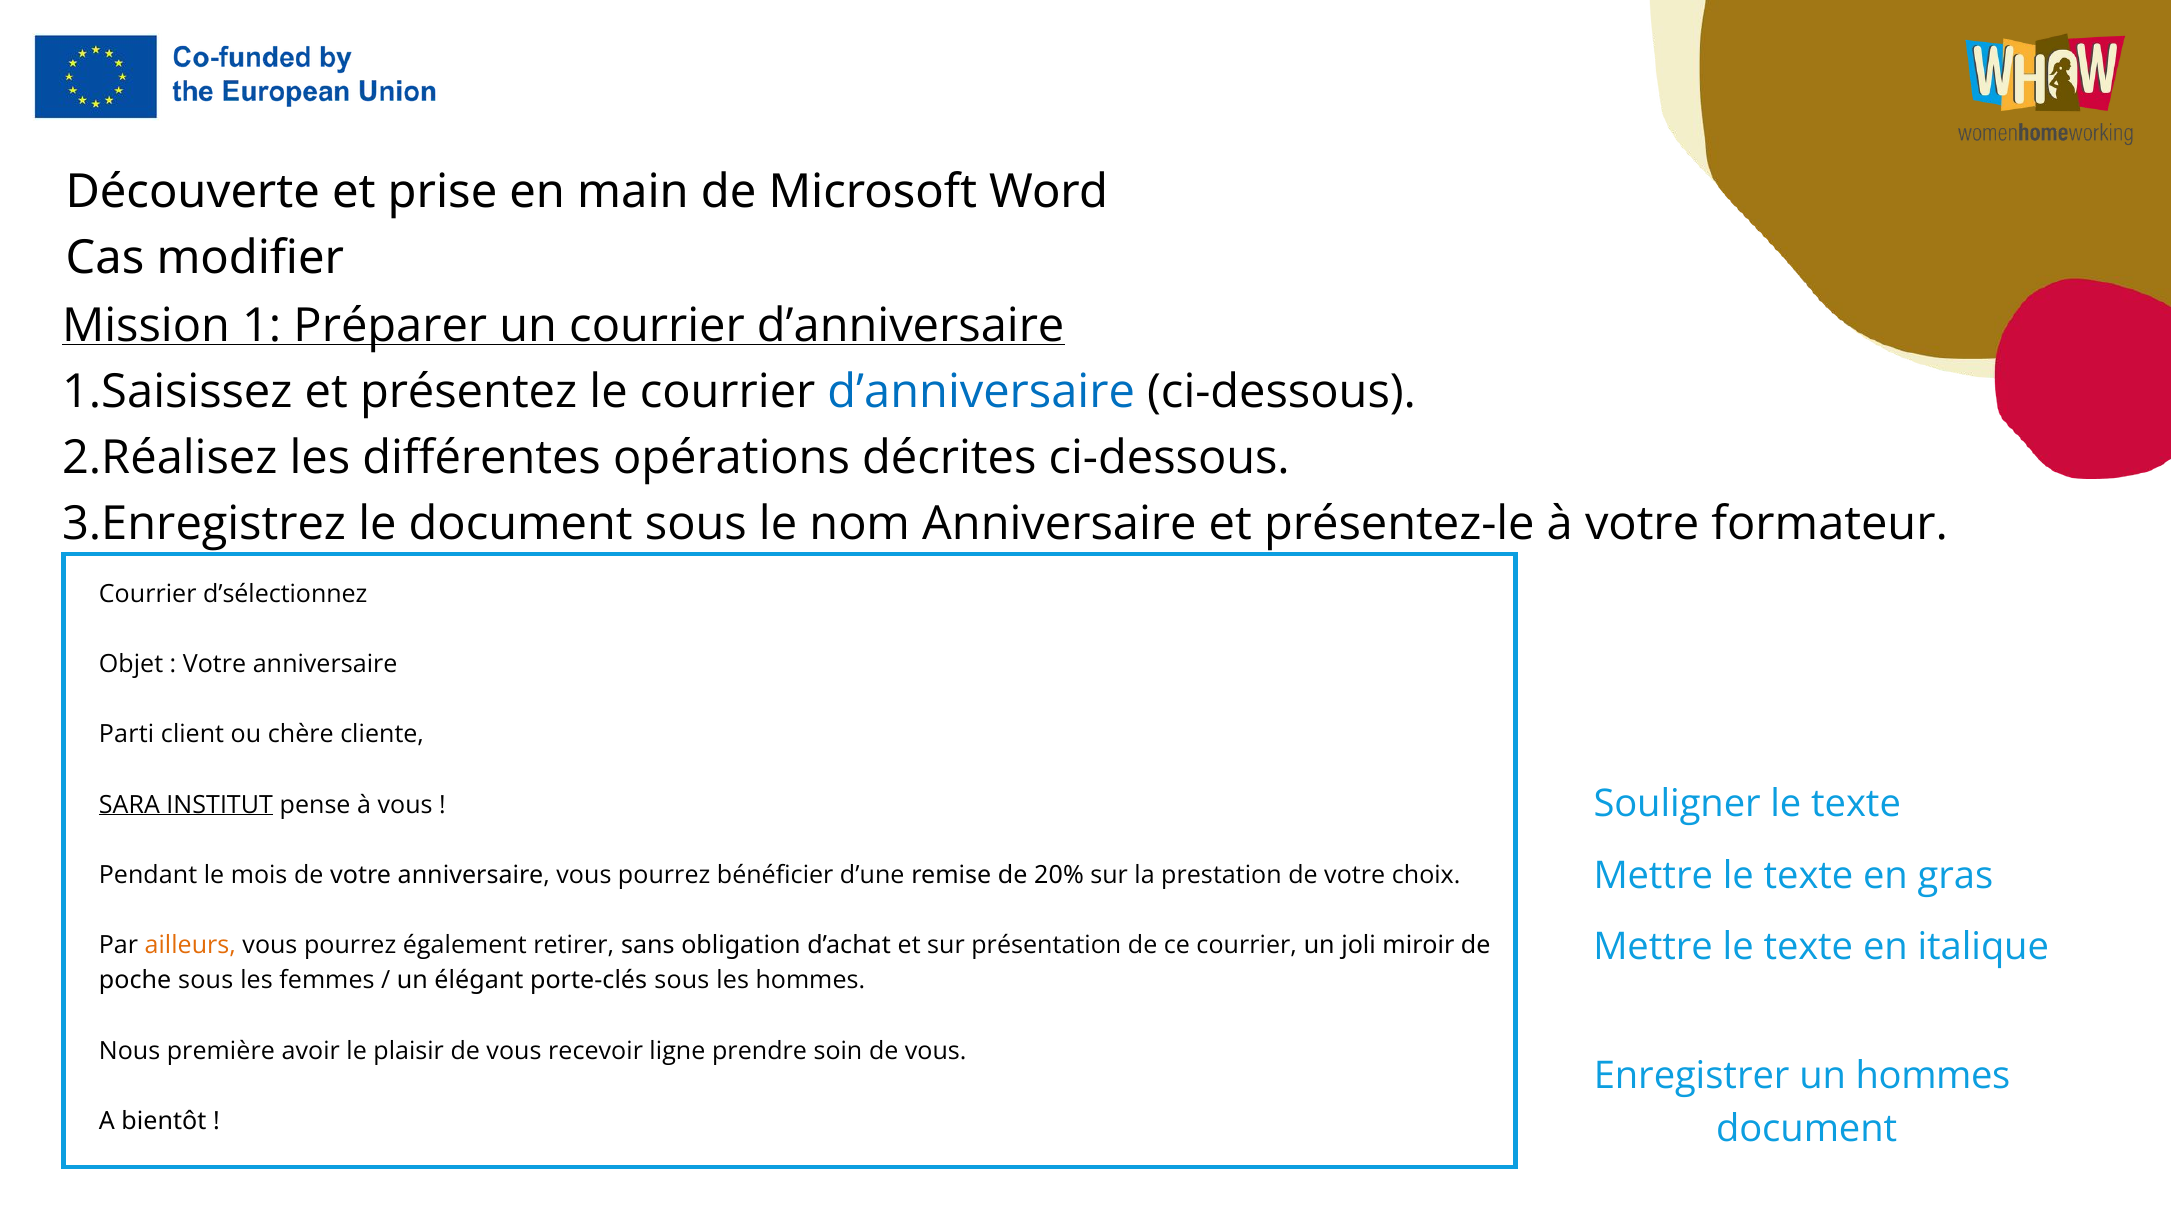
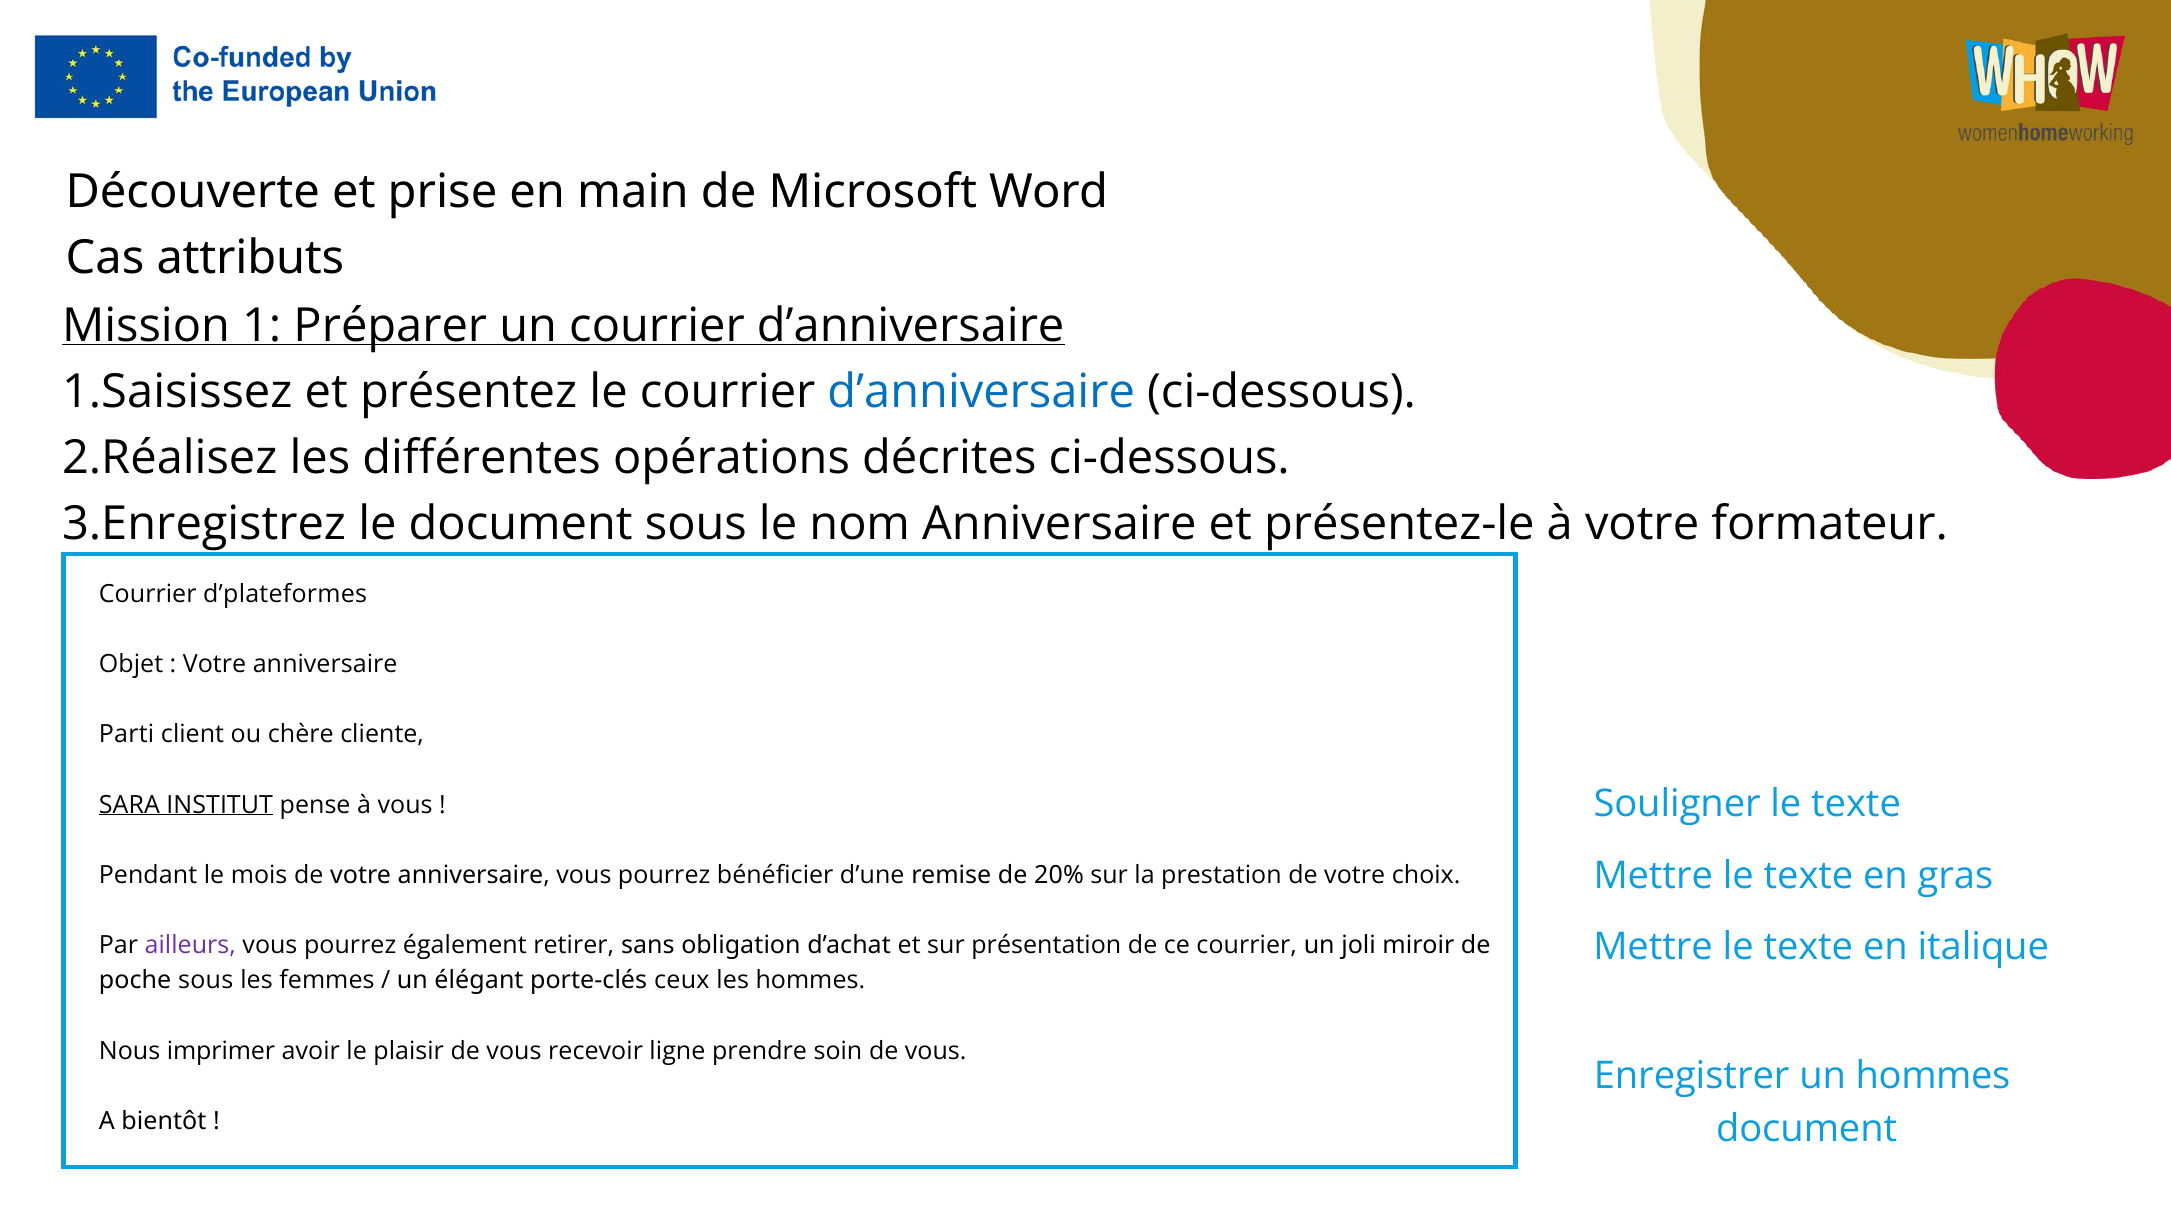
modifier: modifier -> attributs
d’sélectionnez: d’sélectionnez -> d’plateformes
ailleurs colour: orange -> purple
porte-clés sous: sous -> ceux
première: première -> imprimer
